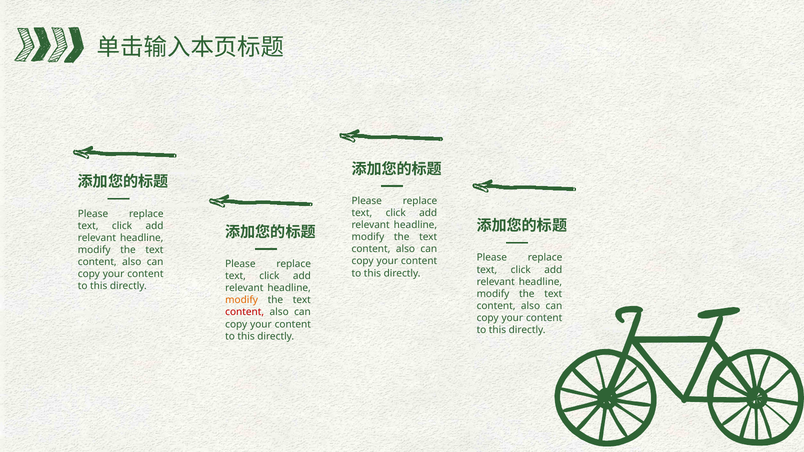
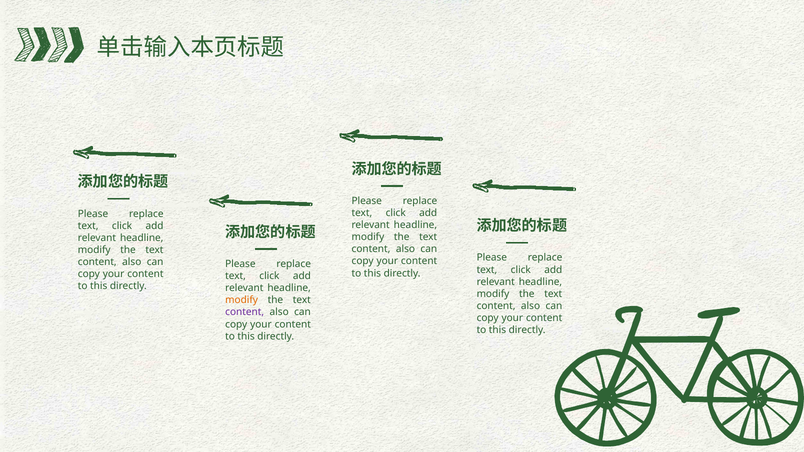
content at (245, 312) colour: red -> purple
